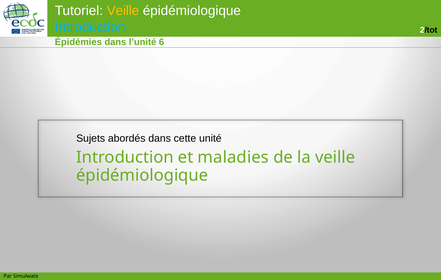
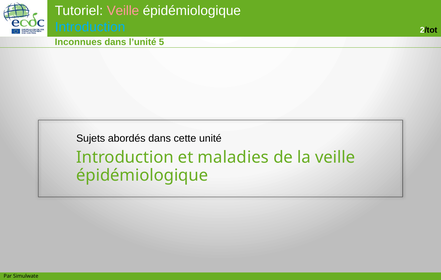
Veille at (123, 11) colour: yellow -> pink
Épidémies: Épidémies -> Inconnues
6: 6 -> 5
